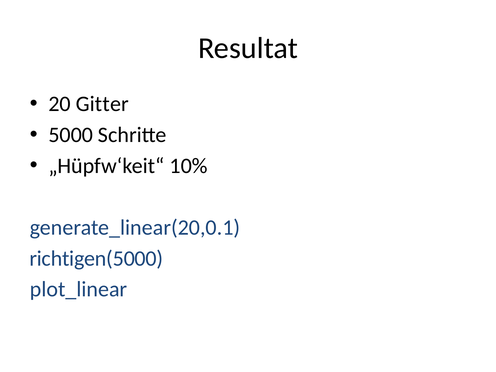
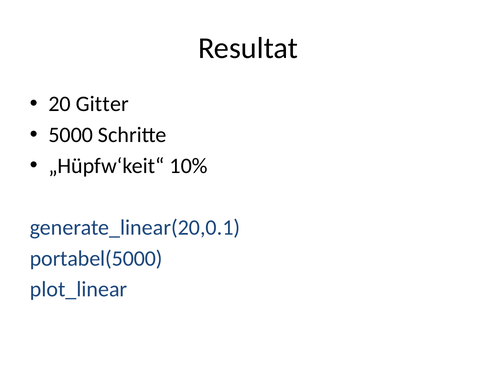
richtigen(5000: richtigen(5000 -> portabel(5000
